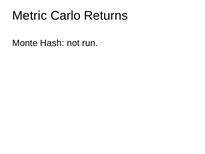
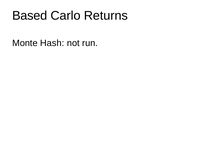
Metric: Metric -> Based
